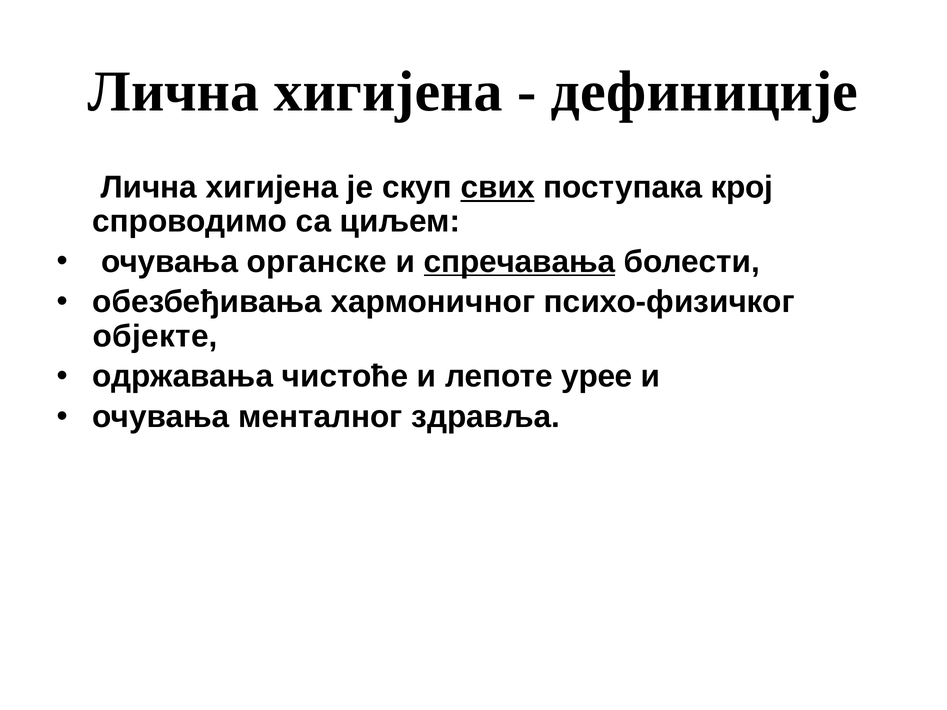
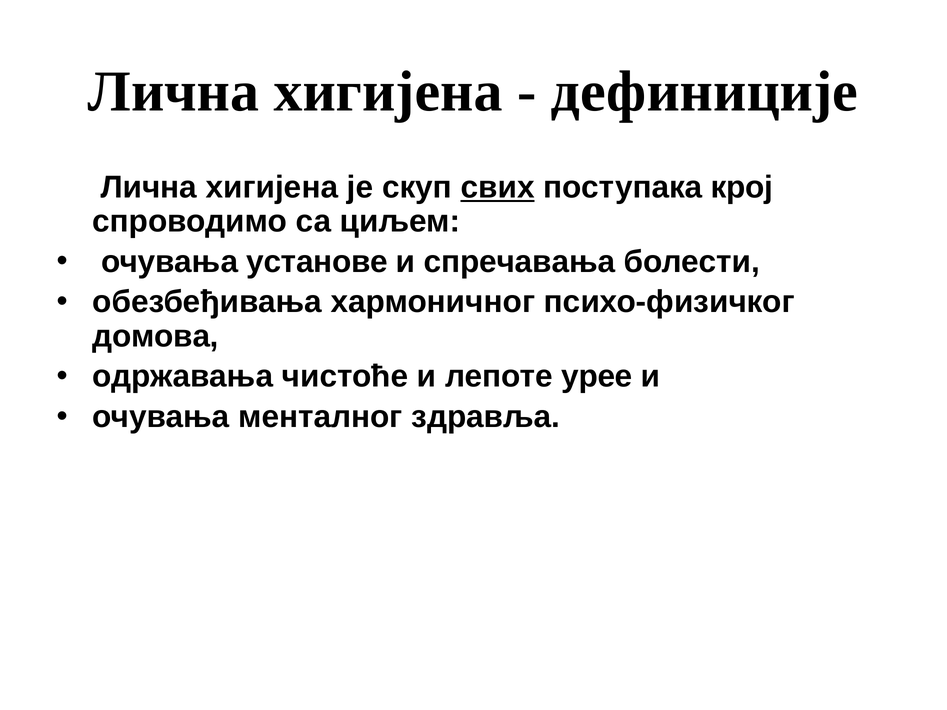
органске: органске -> установе
спречавања underline: present -> none
објекте: објекте -> домова
